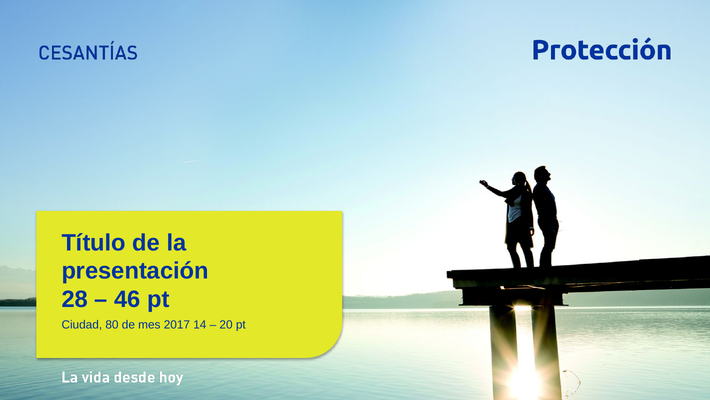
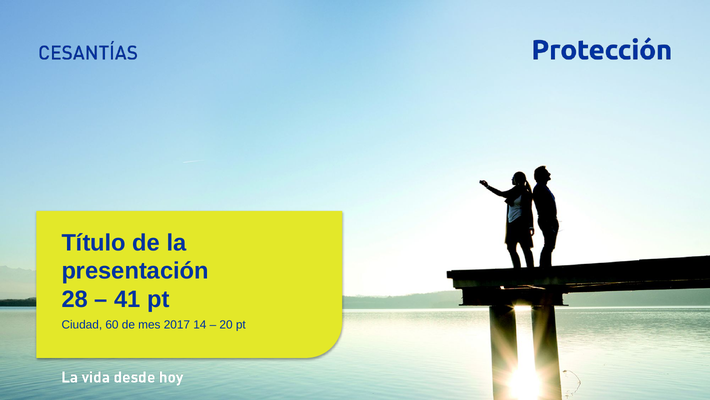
46: 46 -> 41
80: 80 -> 60
